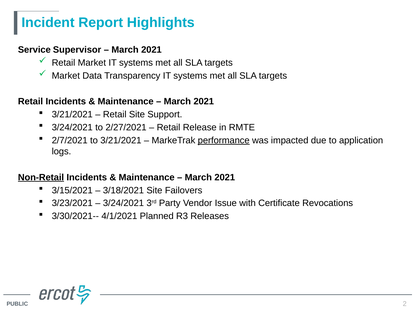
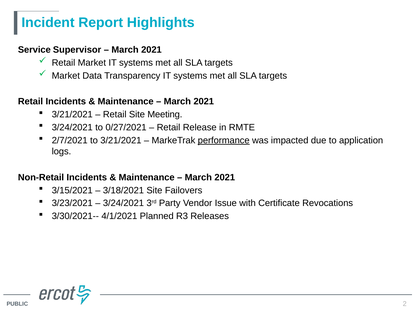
Support: Support -> Meeting
2/27/2021: 2/27/2021 -> 0/27/2021
Non-Retail underline: present -> none
